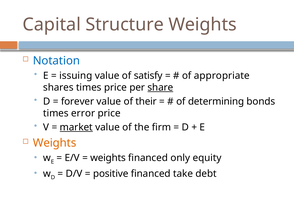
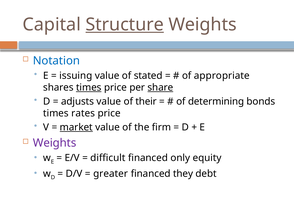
Structure underline: none -> present
satisfy: satisfy -> stated
times at (89, 87) underline: none -> present
forever: forever -> adjusts
error: error -> rates
Weights at (55, 143) colour: orange -> purple
weights at (108, 158): weights -> difficult
positive: positive -> greater
take: take -> they
